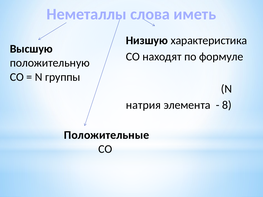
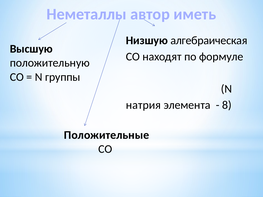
слова: слова -> автор
характеристика: характеристика -> алгебраическая
